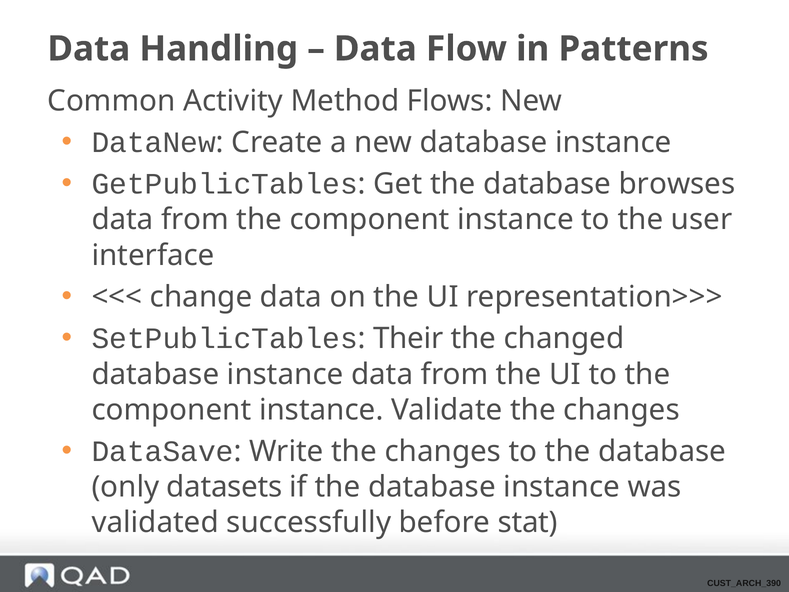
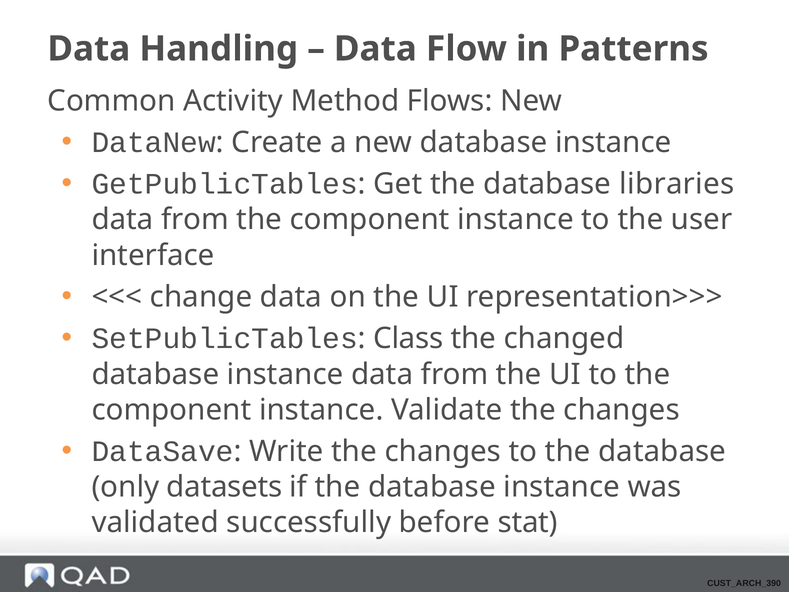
browses: browses -> libraries
Their: Their -> Class
